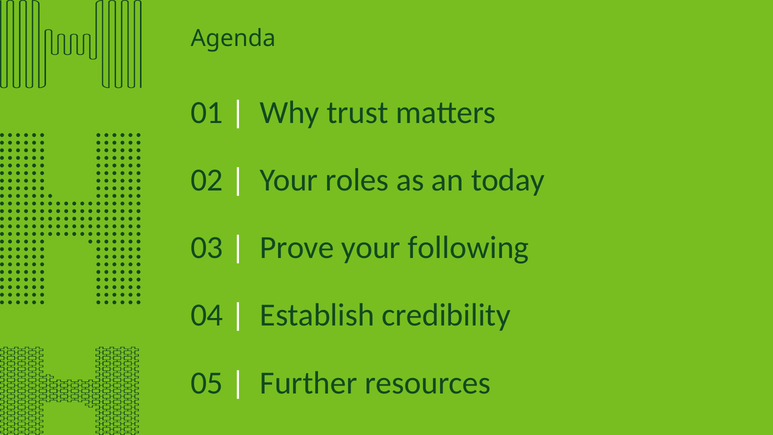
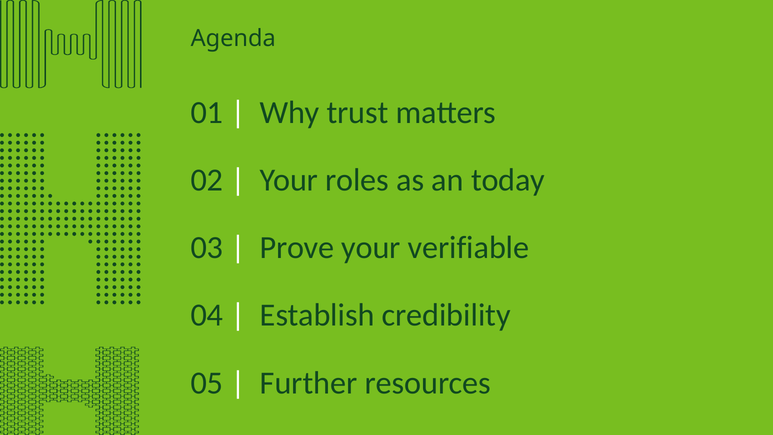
following: following -> verifiable
